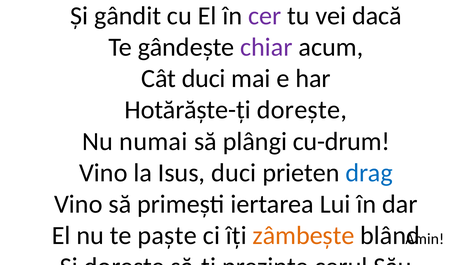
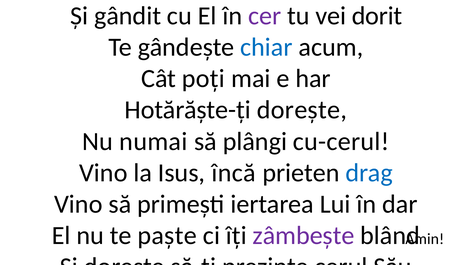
dacă: dacă -> dorit
chiar colour: purple -> blue
Cât duci: duci -> poți
cu-drum: cu-drum -> cu-cerul
Isus duci: duci -> încă
zâmbește colour: orange -> purple
